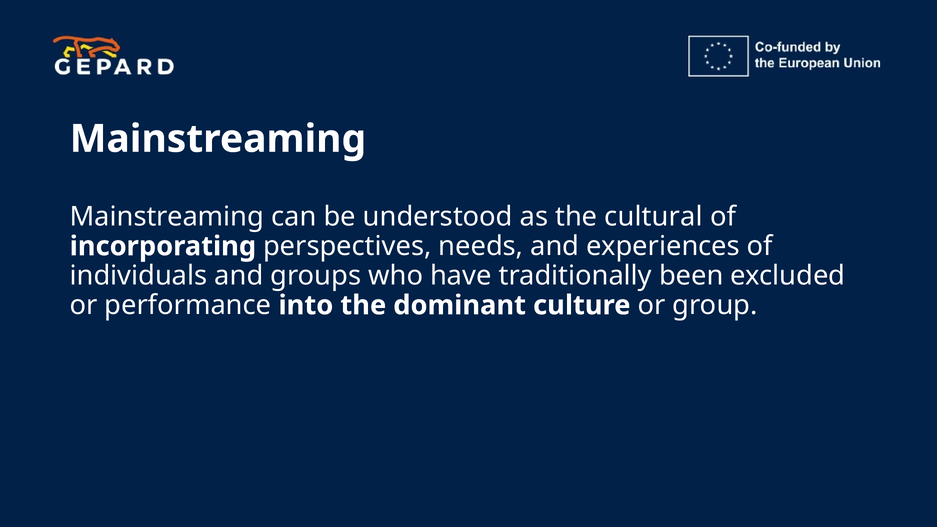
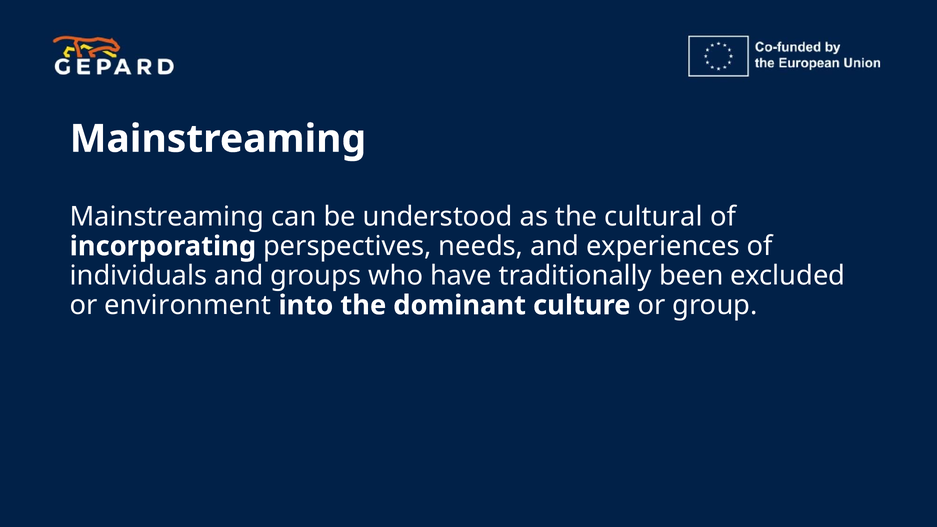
performance: performance -> environment
